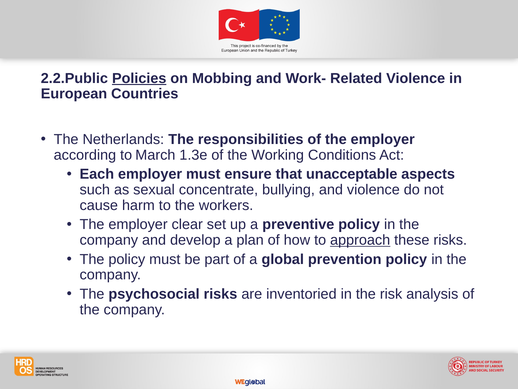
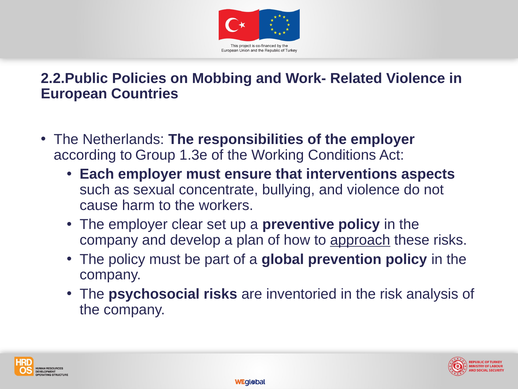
Policies underline: present -> none
March: March -> Group
unacceptable: unacceptable -> interventions
